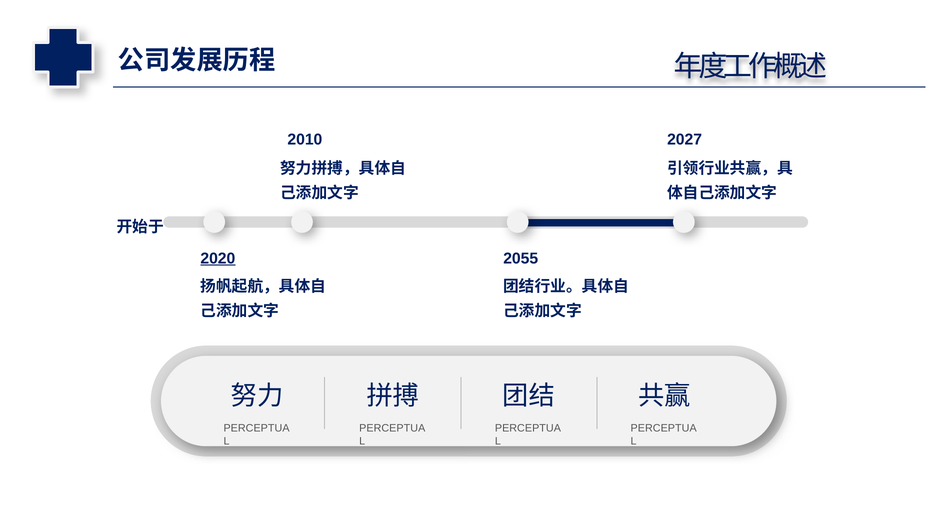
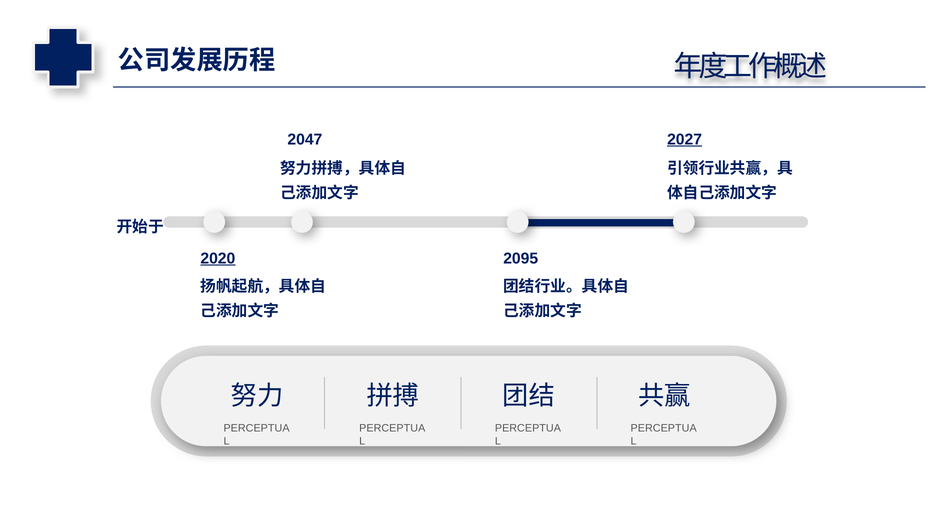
2010: 2010 -> 2047
2027 underline: none -> present
2055: 2055 -> 2095
